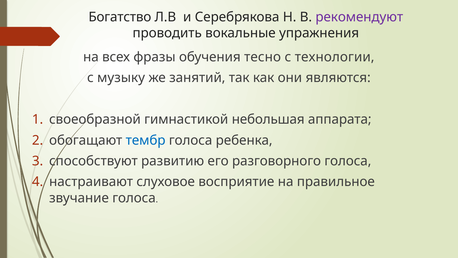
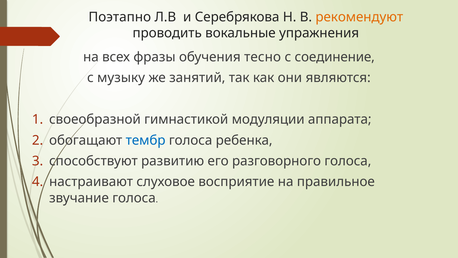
Богатство: Богатство -> Поэтапно
рекомендуют colour: purple -> orange
технологии: технологии -> соединение
небольшая: небольшая -> модуляции
